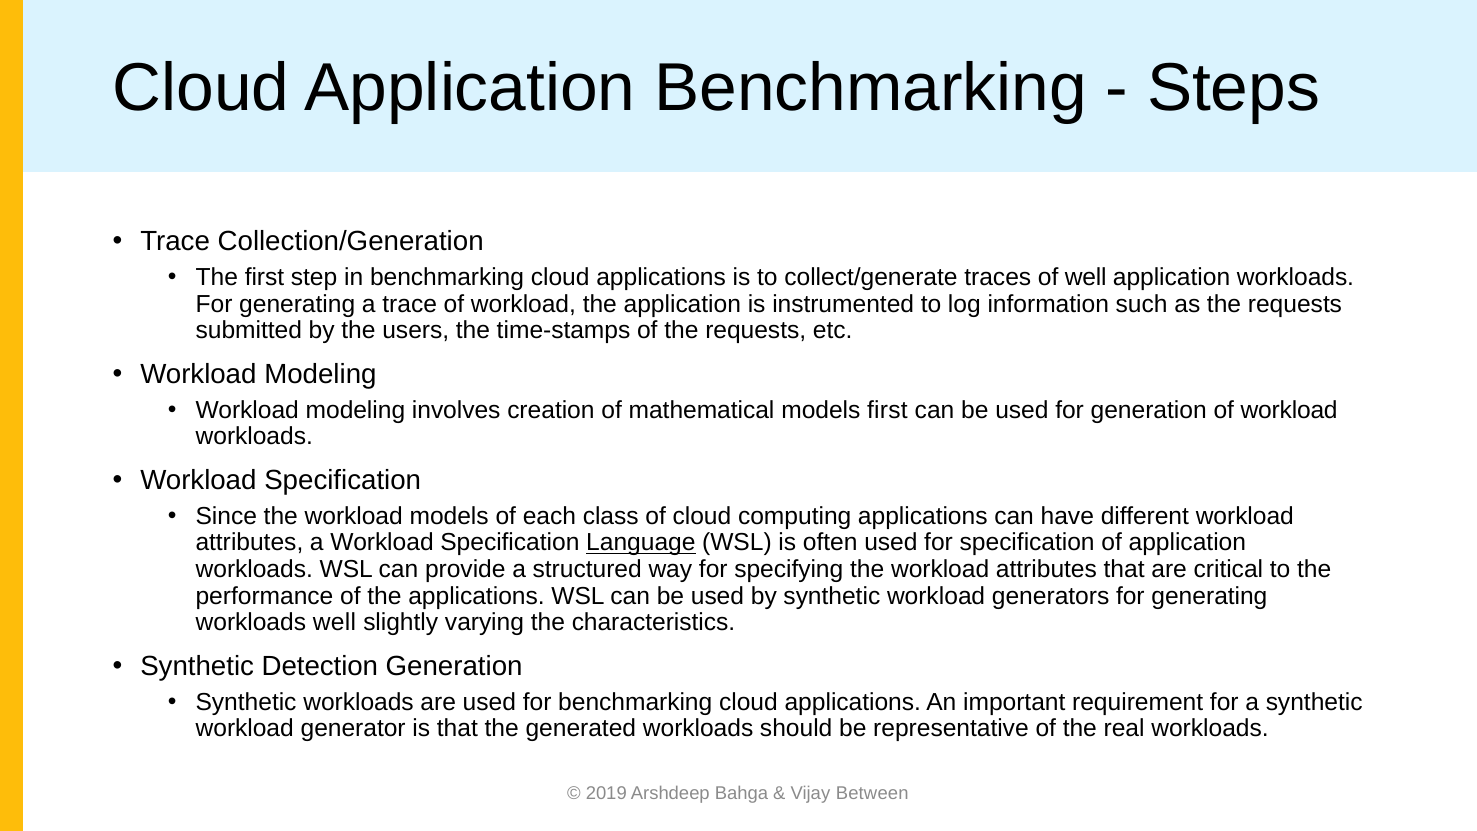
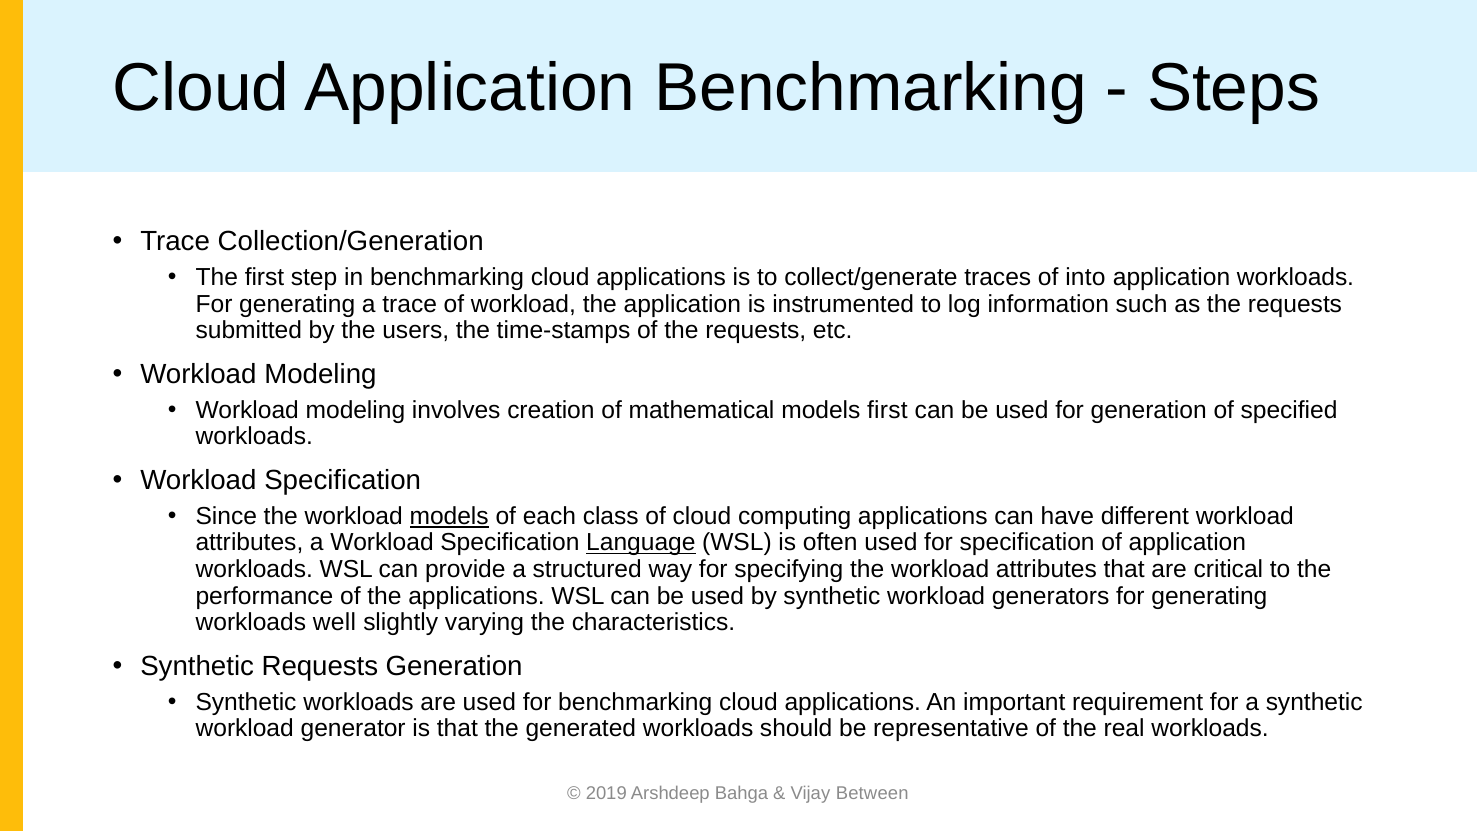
of well: well -> into
generation of workload: workload -> specified
models at (449, 516) underline: none -> present
Synthetic Detection: Detection -> Requests
